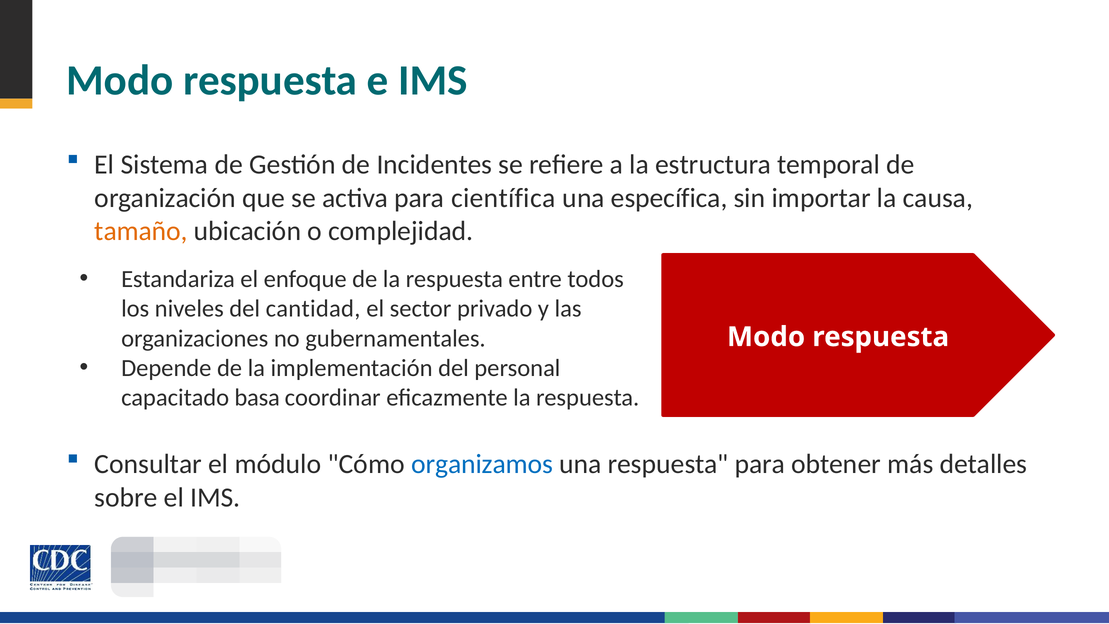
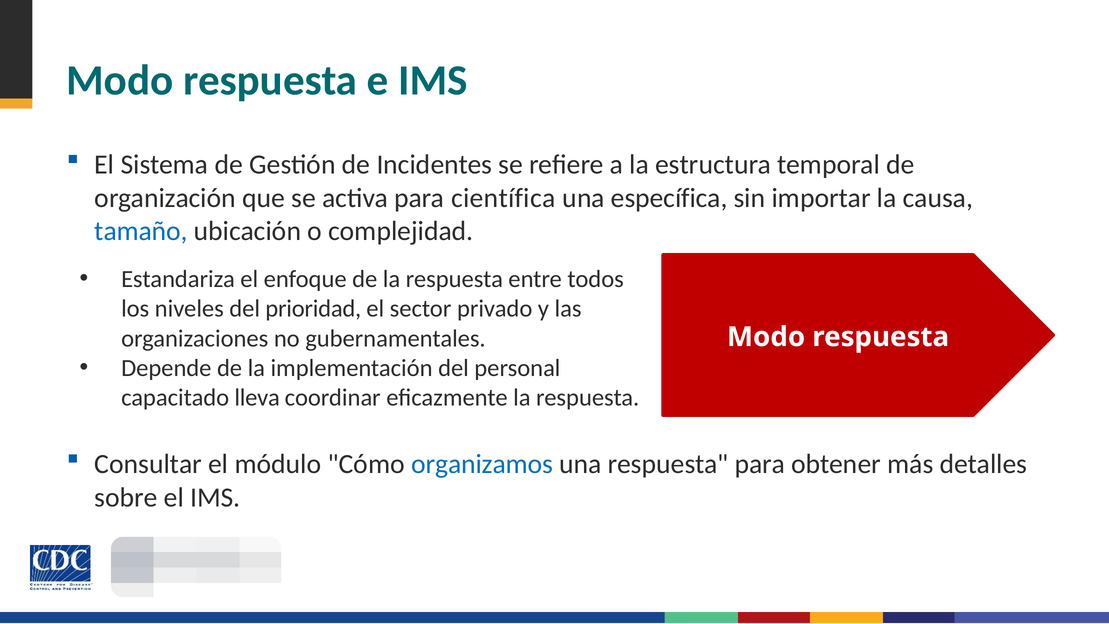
tamaño colour: orange -> blue
cantidad: cantidad -> prioridad
basa: basa -> lleva
